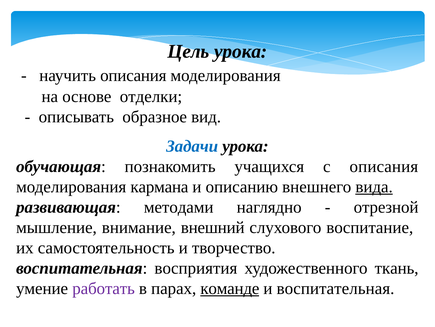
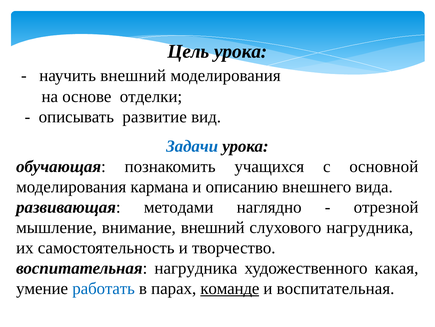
научить описания: описания -> внешний
образное: образное -> развитие
с описания: описания -> основной
вида underline: present -> none
слухового воспитание: воспитание -> нагрудника
воспитательная восприятия: восприятия -> нагрудника
ткань: ткань -> какая
работать colour: purple -> blue
